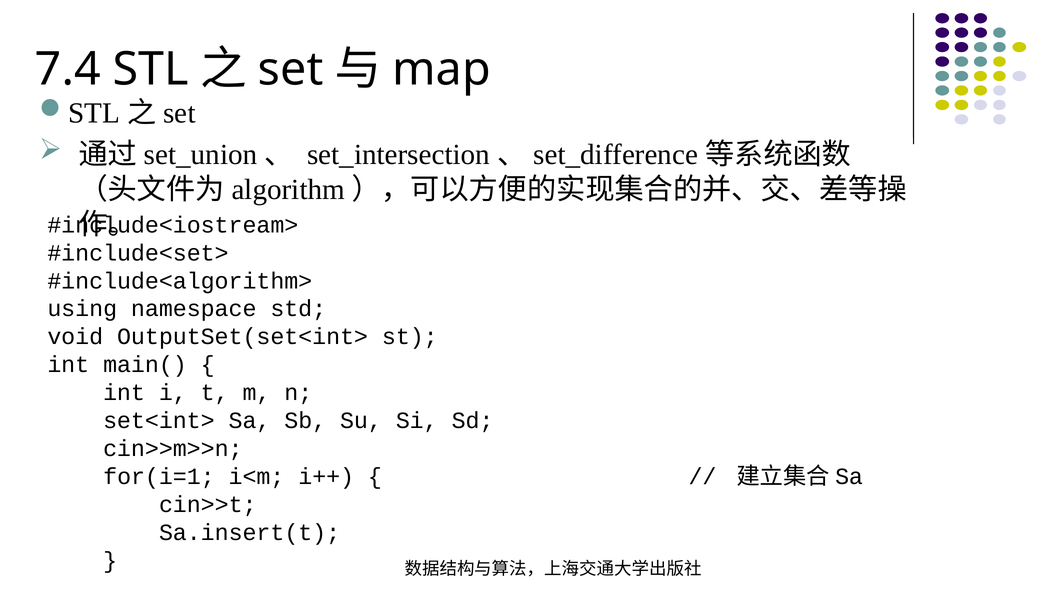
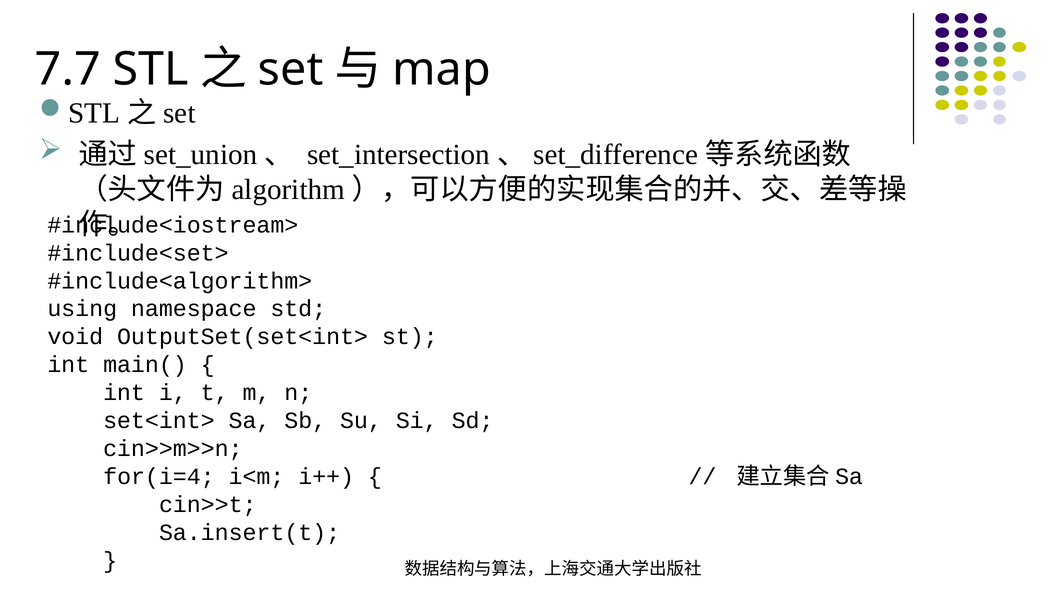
7.4: 7.4 -> 7.7
for(i=1: for(i=1 -> for(i=4
